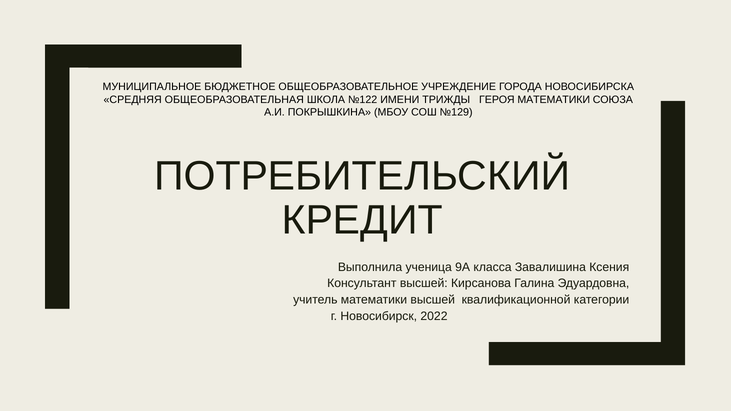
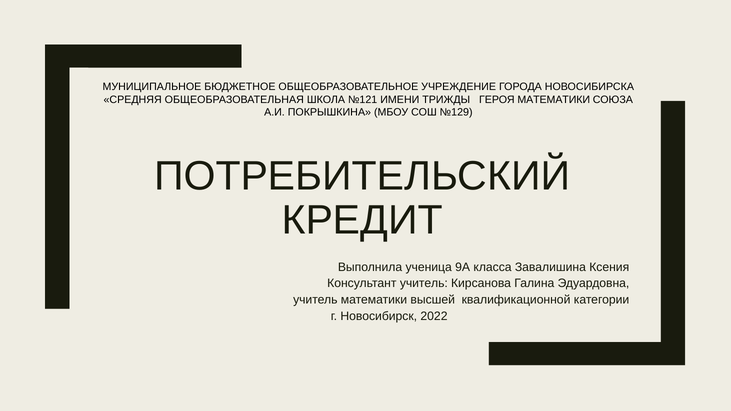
№122: №122 -> №121
Консультант высшей: высшей -> учитель
